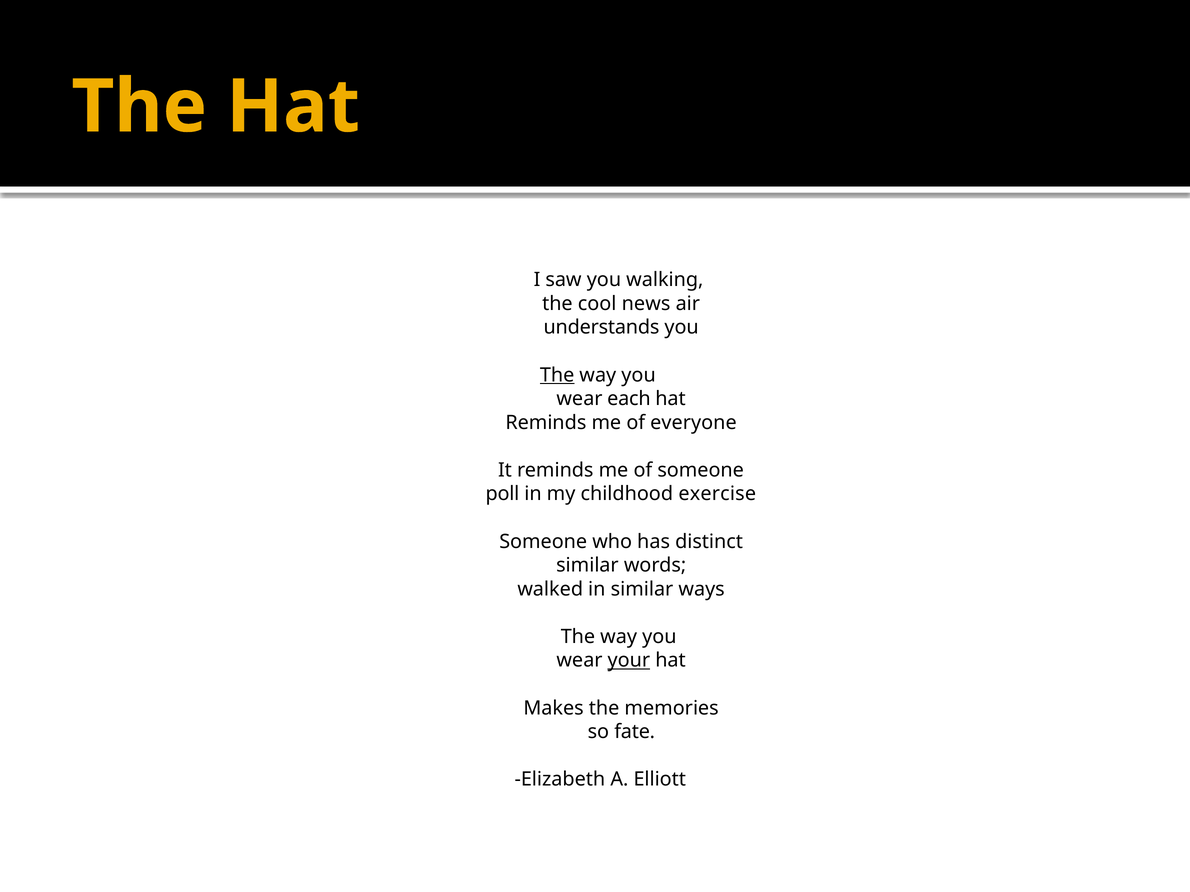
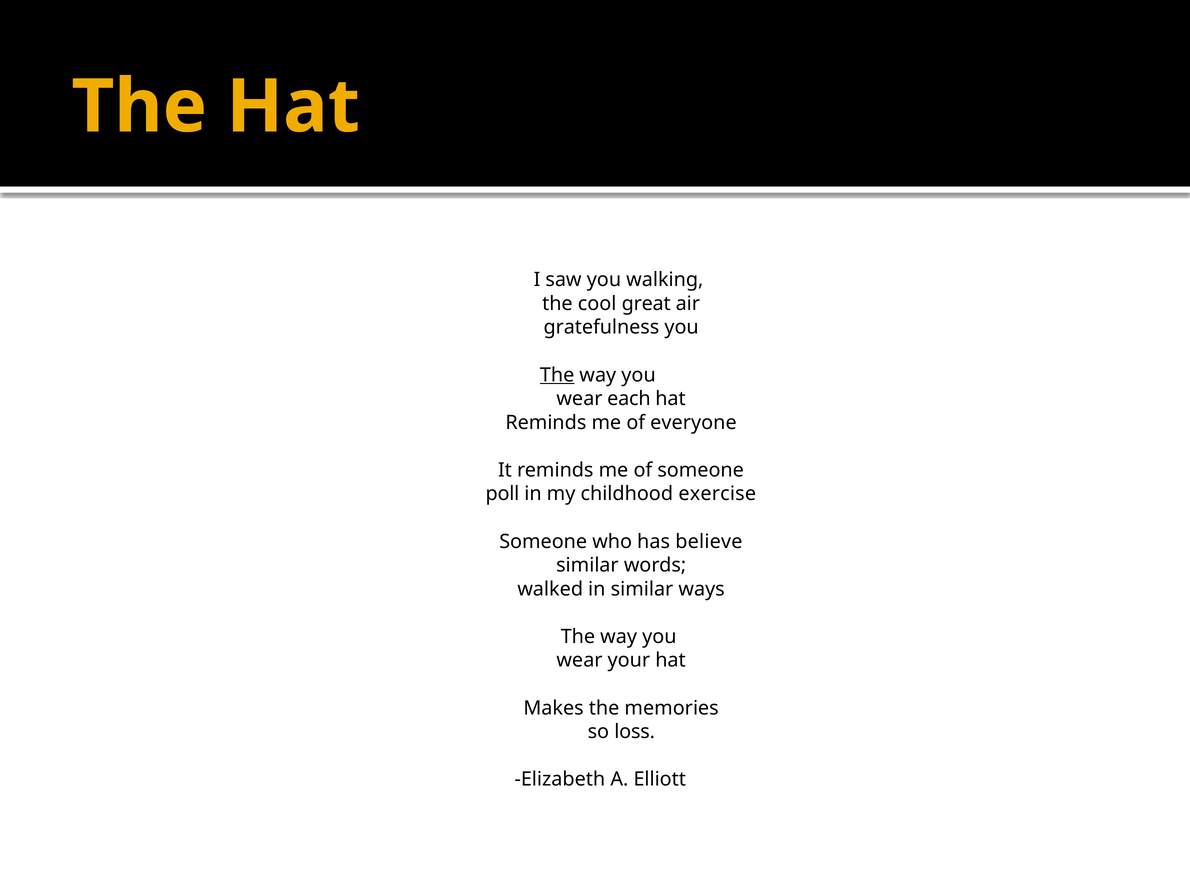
news: news -> great
understands: understands -> gratefulness
distinct: distinct -> believe
your underline: present -> none
fate: fate -> loss
